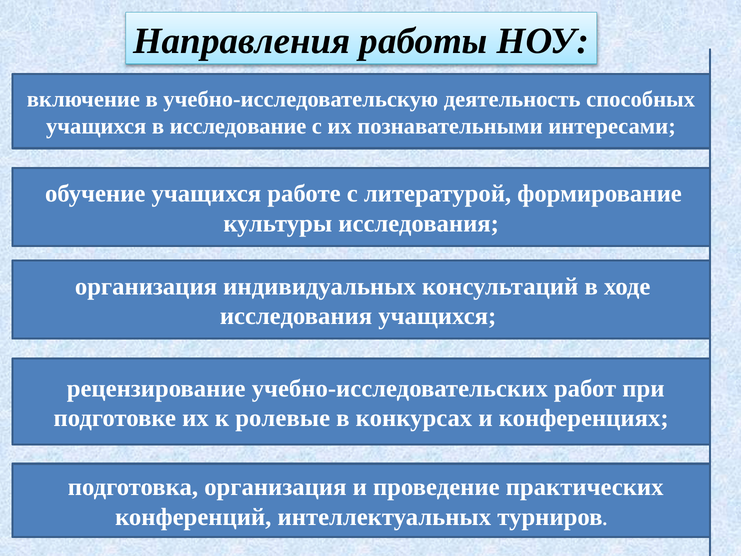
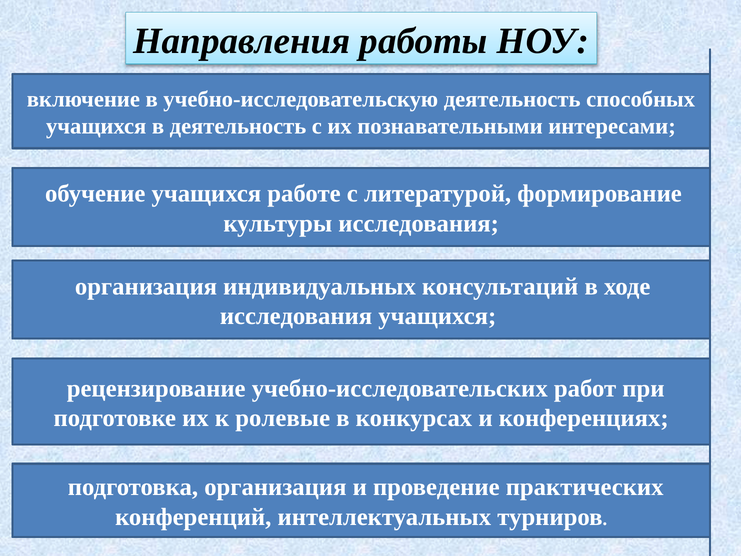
в исследование: исследование -> деятельность
